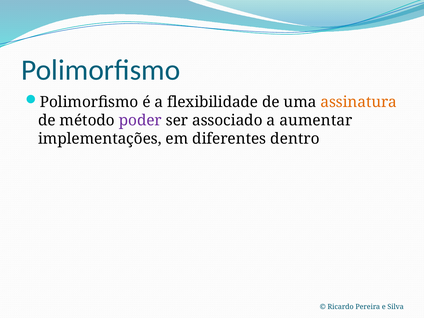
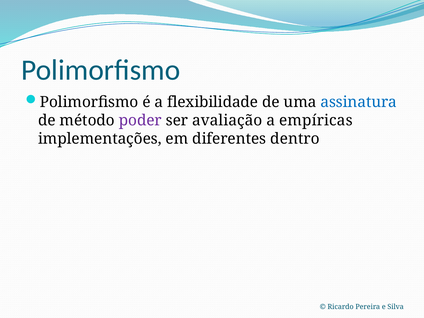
assinatura colour: orange -> blue
associado: associado -> avaliação
aumentar: aumentar -> empíricas
